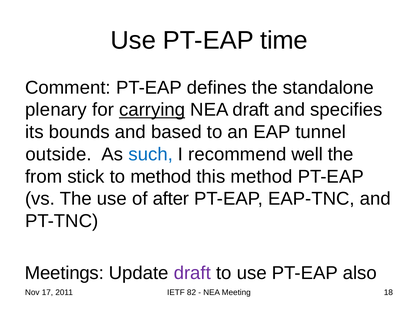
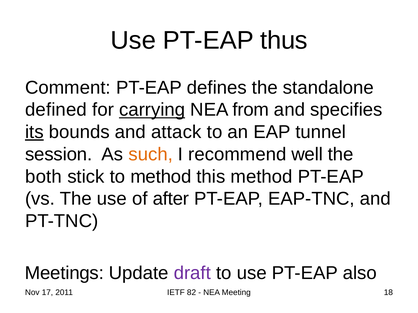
time: time -> thus
plenary: plenary -> defined
NEA draft: draft -> from
its underline: none -> present
based: based -> attack
outside: outside -> session
such colour: blue -> orange
from: from -> both
